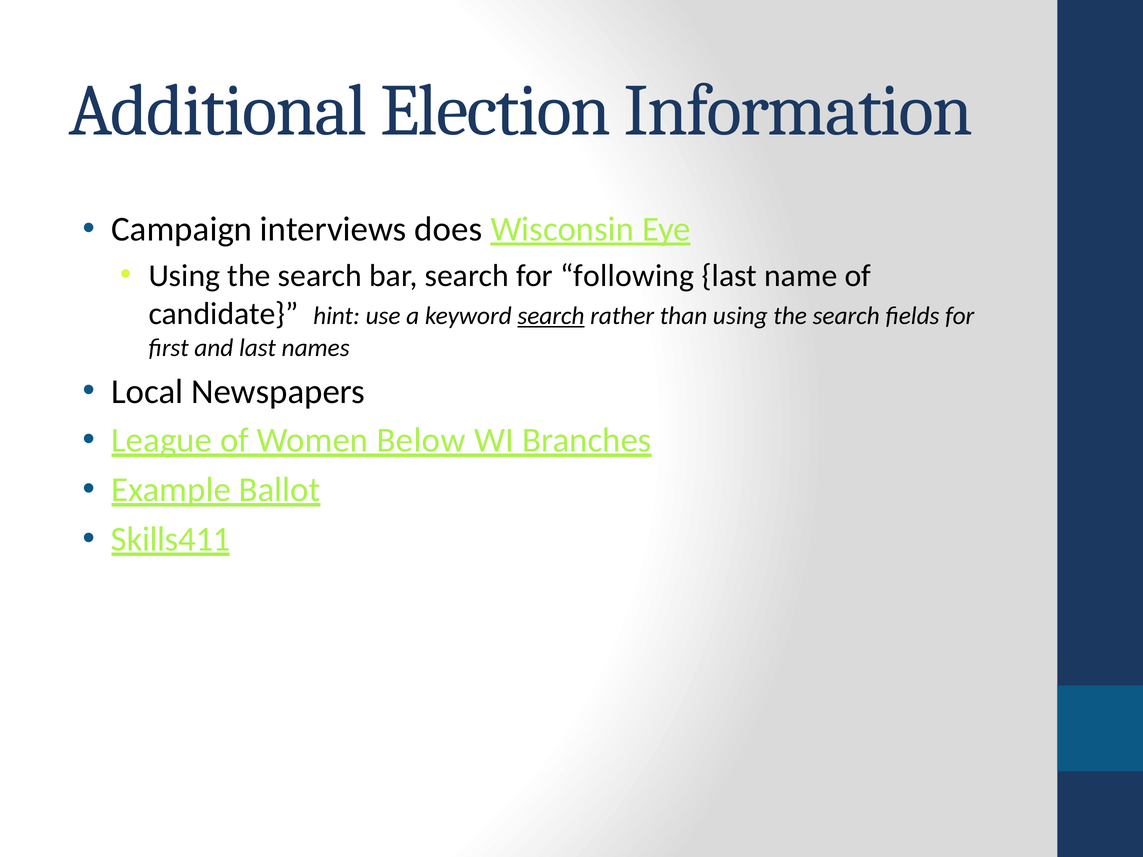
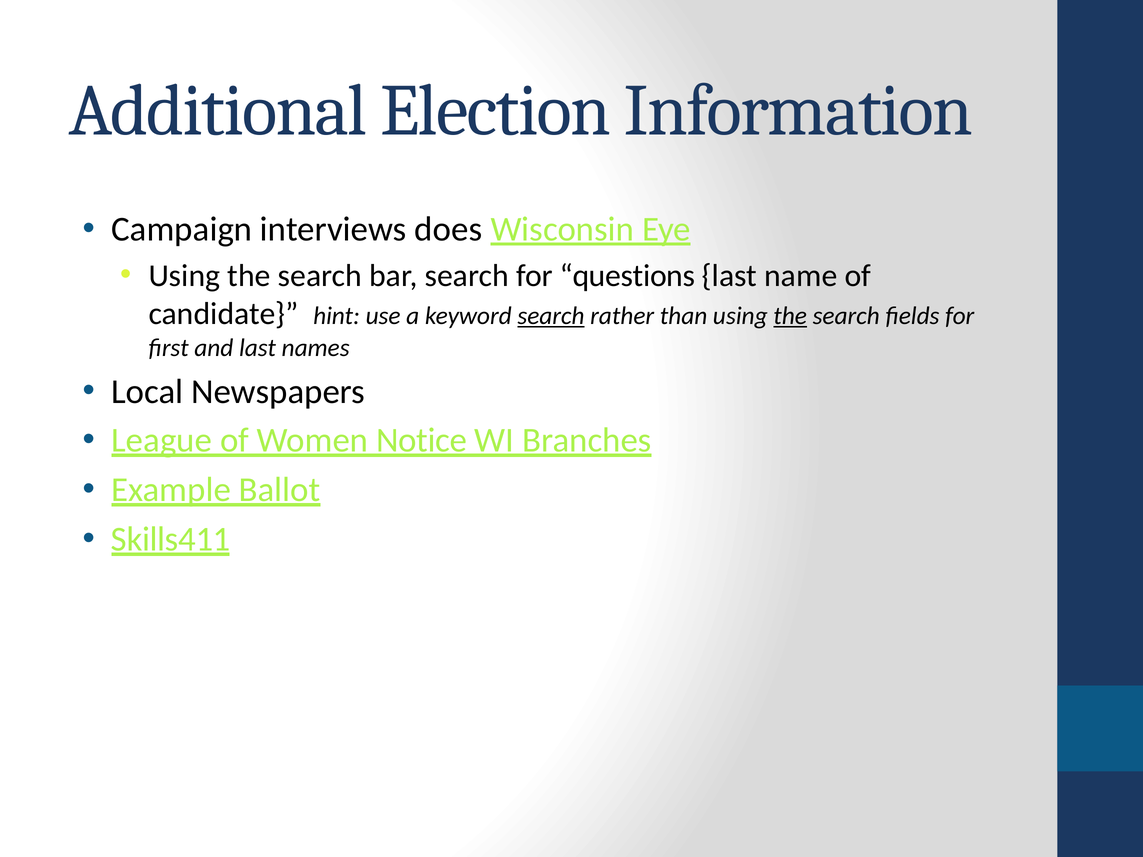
following: following -> questions
the at (790, 316) underline: none -> present
Below: Below -> Notice
